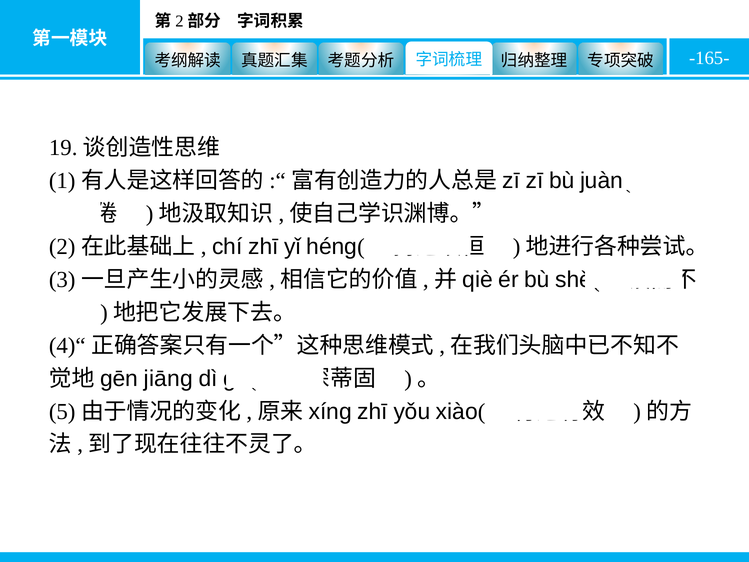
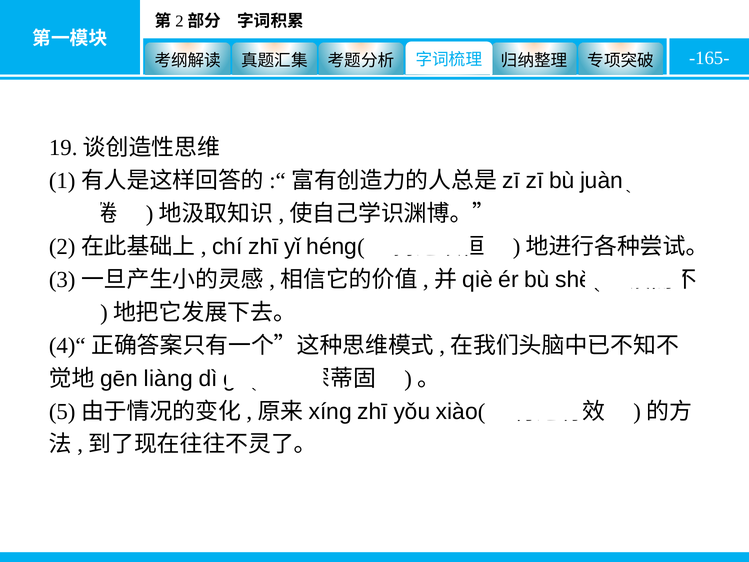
jiāng: jiāng -> liàng
